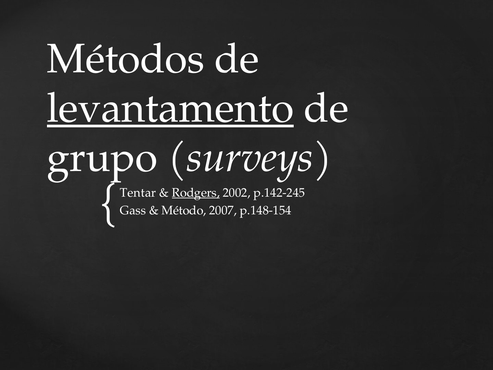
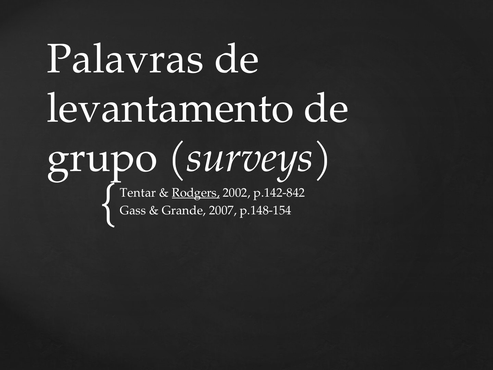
Métodos: Métodos -> Palavras
levantamento underline: present -> none
p.142-245: p.142-245 -> p.142-842
Método: Método -> Grande
